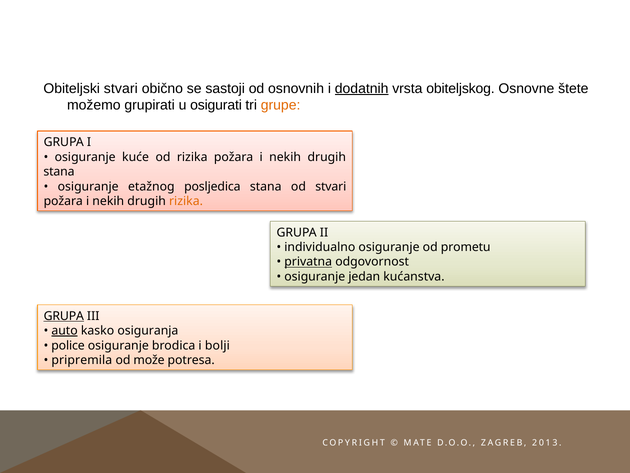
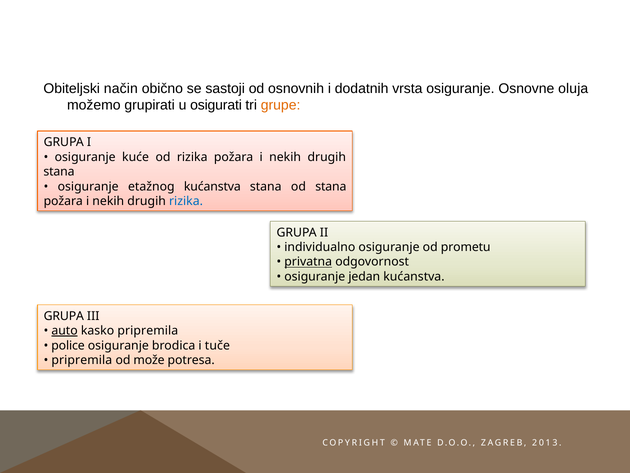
Obiteljski stvari: stvari -> način
dodatnih underline: present -> none
vrsta obiteljskog: obiteljskog -> osiguranje
štete: štete -> oluja
etažnog posljedica: posljedica -> kućanstva
od stvari: stvari -> stana
rizika at (186, 201) colour: orange -> blue
GRUPA at (64, 316) underline: present -> none
kasko osiguranja: osiguranja -> pripremila
bolji: bolji -> tuče
